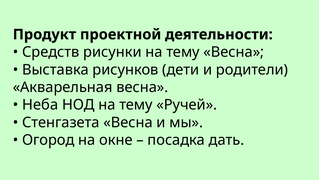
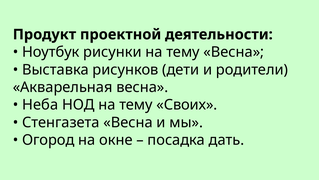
Средств: Средств -> Ноутбук
Ручей: Ручей -> Своих
